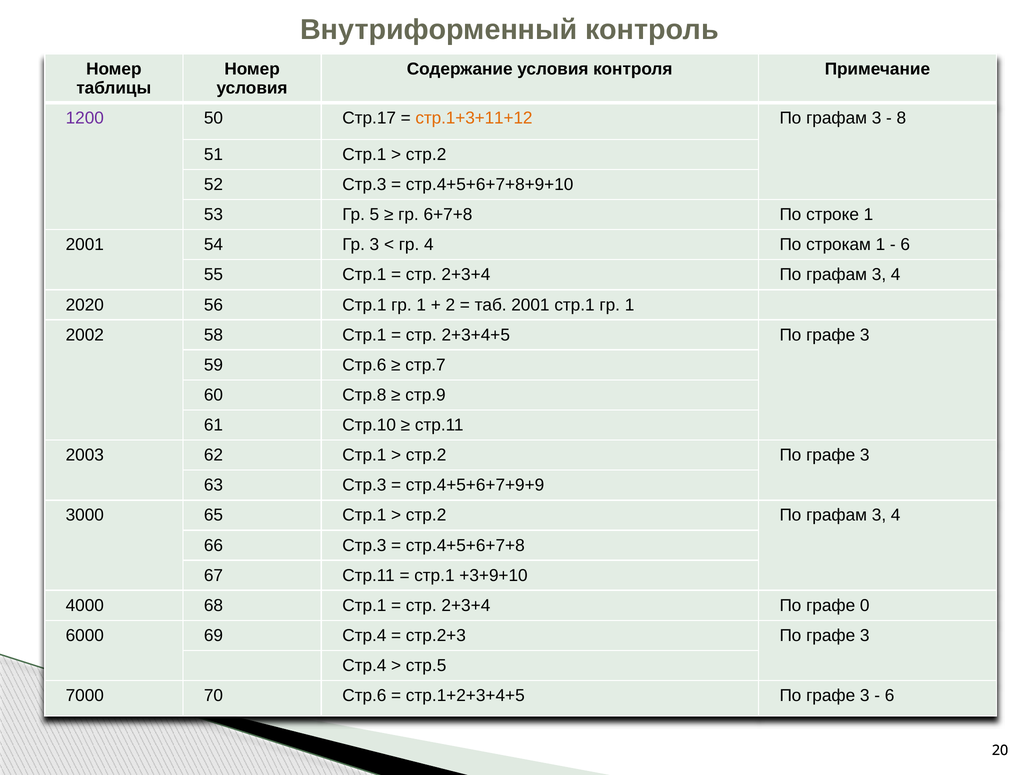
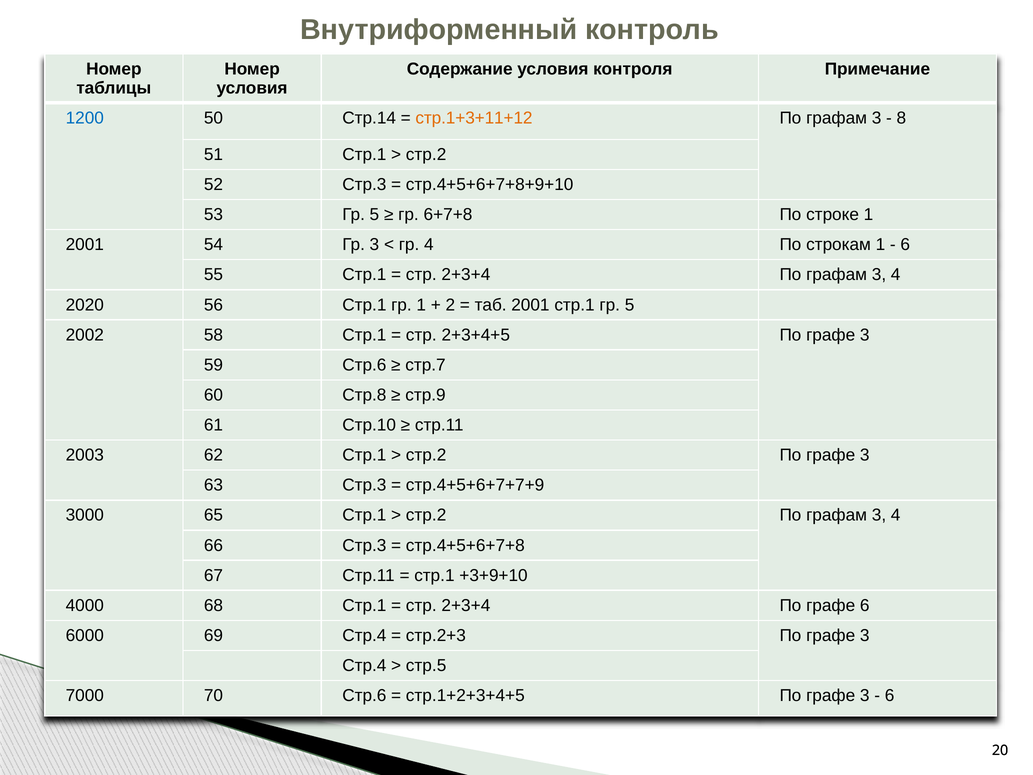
1200 colour: purple -> blue
Стр.17: Стр.17 -> Стр.14
2001 стр.1 гр 1: 1 -> 5
стр.4+5+6+7+9+9: стр.4+5+6+7+9+9 -> стр.4+5+6+7+7+9
графе 0: 0 -> 6
